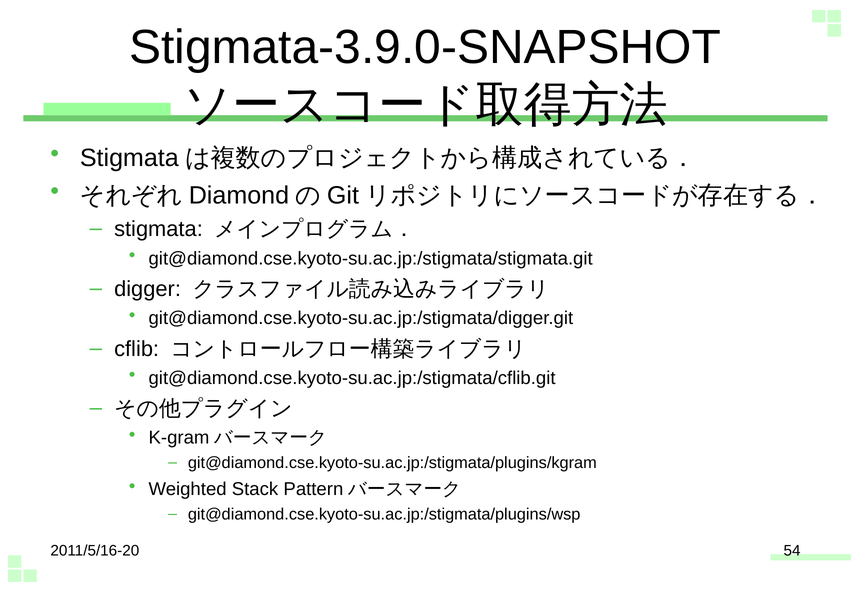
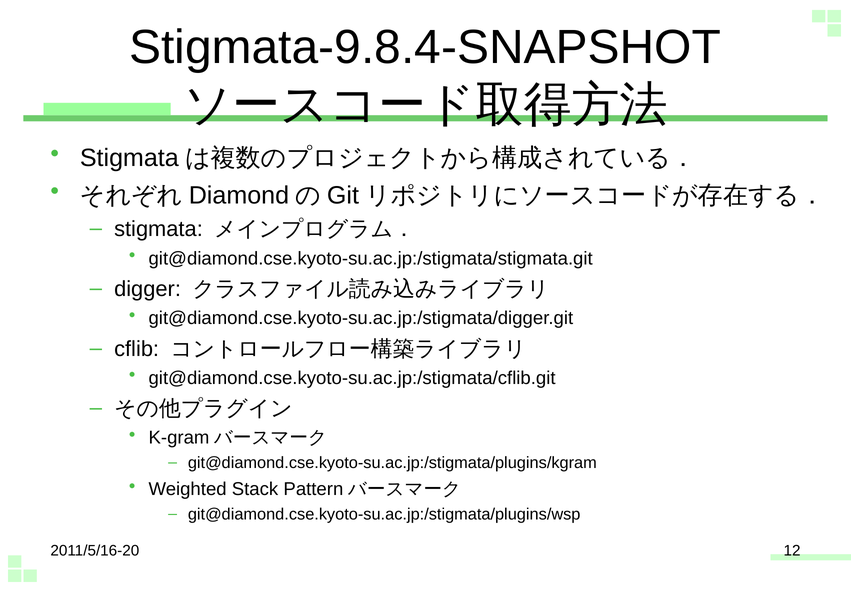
Stigmata-3.9.0-SNAPSHOT: Stigmata-3.9.0-SNAPSHOT -> Stigmata-9.8.4-SNAPSHOT
54: 54 -> 12
